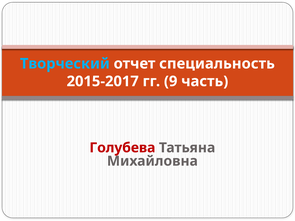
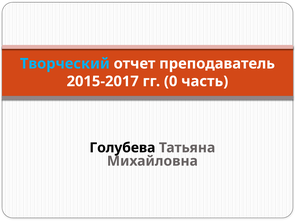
специальность: специальность -> преподаватель
9: 9 -> 0
Голубева colour: red -> black
